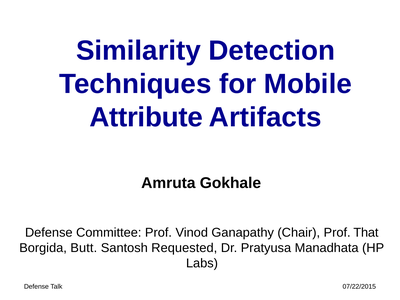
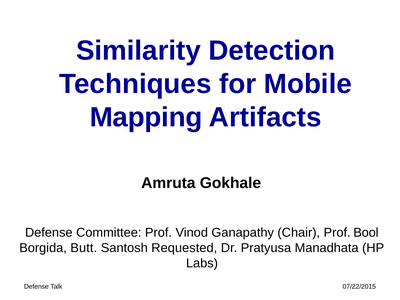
Attribute: Attribute -> Mapping
That: That -> Bool
